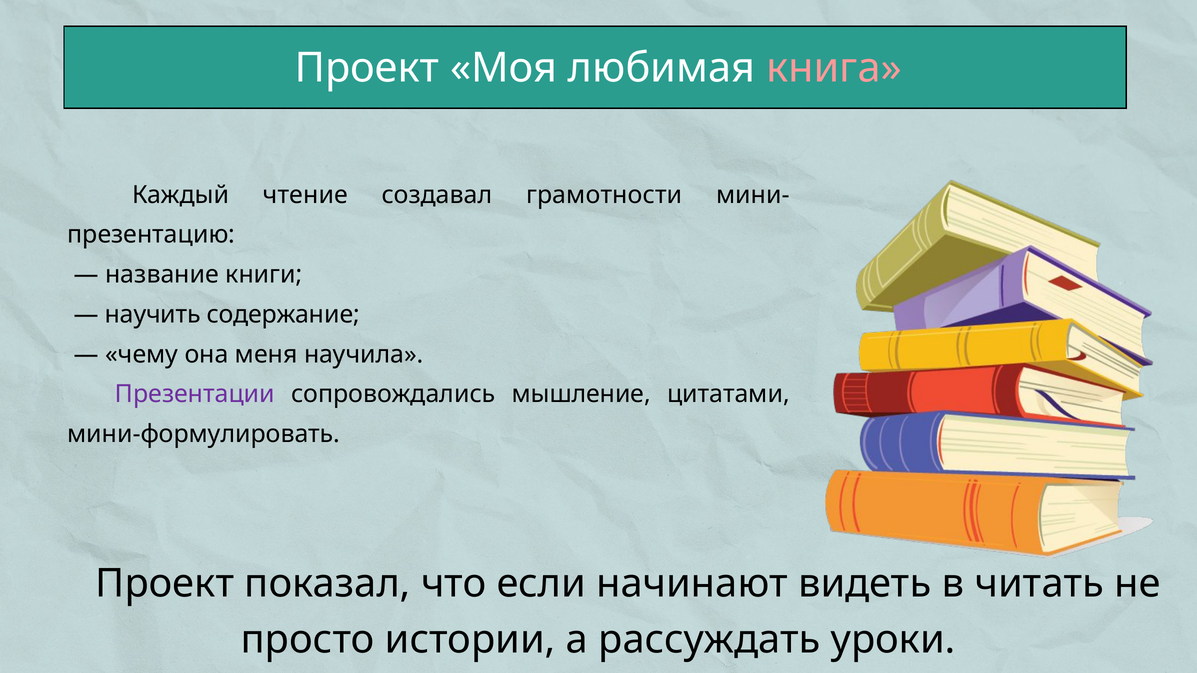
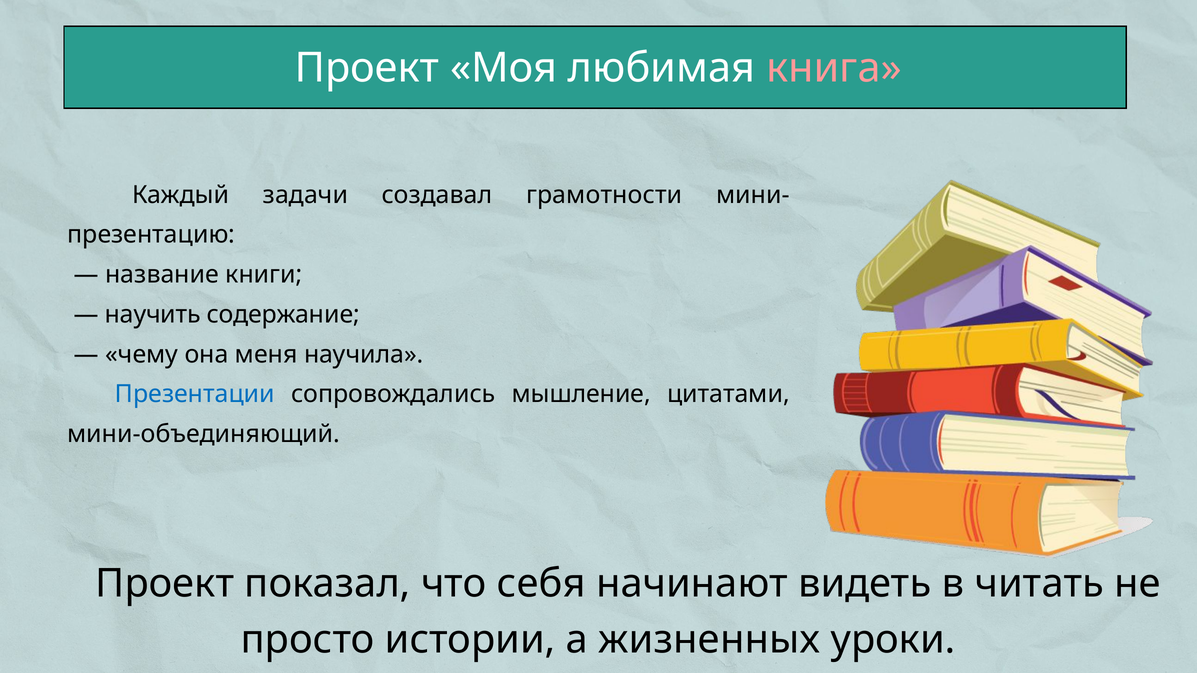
чтение: чтение -> задачи
Презентации colour: purple -> blue
мини-формулировать: мини-формулировать -> мини-объединяющий
если: если -> себя
рассуждать: рассуждать -> жизненных
